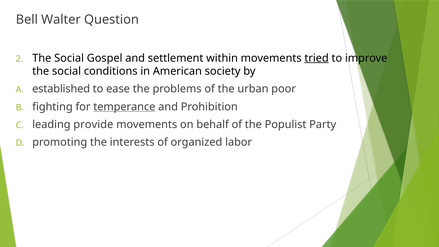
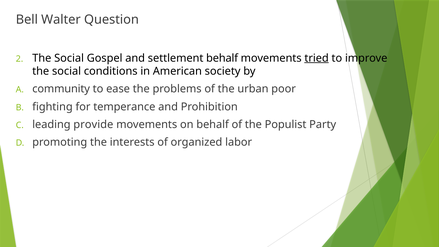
settlement within: within -> behalf
established: established -> community
temperance underline: present -> none
